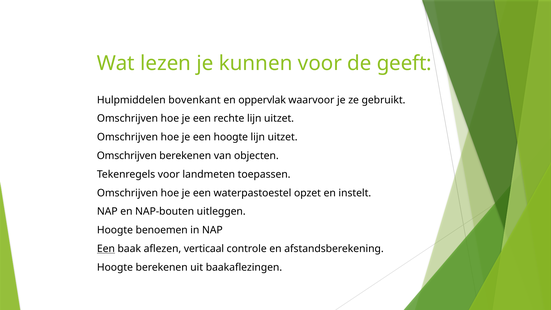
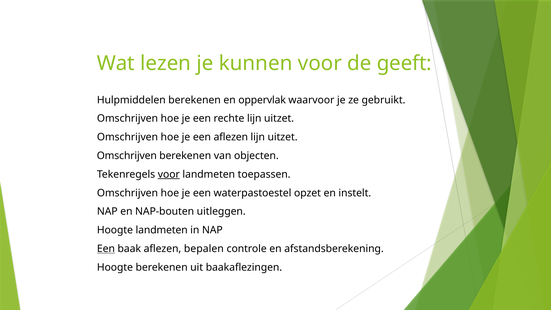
Hulpmiddelen bovenkant: bovenkant -> berekenen
een hoogte: hoogte -> aflezen
voor at (169, 174) underline: none -> present
Hoogte benoemen: benoemen -> landmeten
verticaal: verticaal -> bepalen
